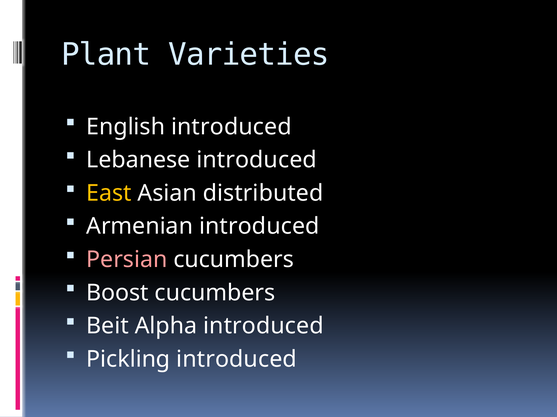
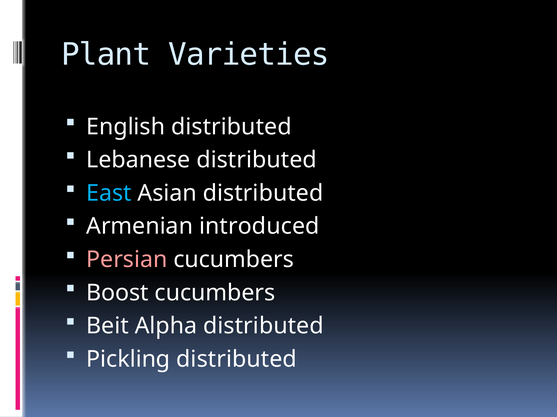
English introduced: introduced -> distributed
Lebanese introduced: introduced -> distributed
East colour: yellow -> light blue
Alpha introduced: introduced -> distributed
Pickling introduced: introduced -> distributed
